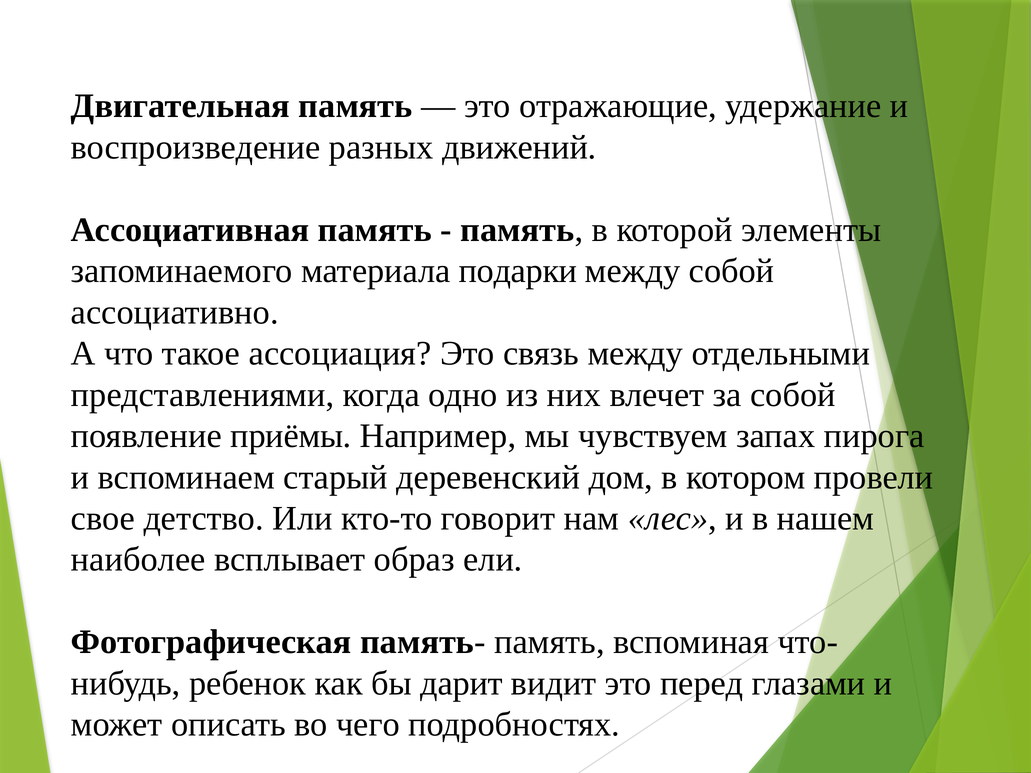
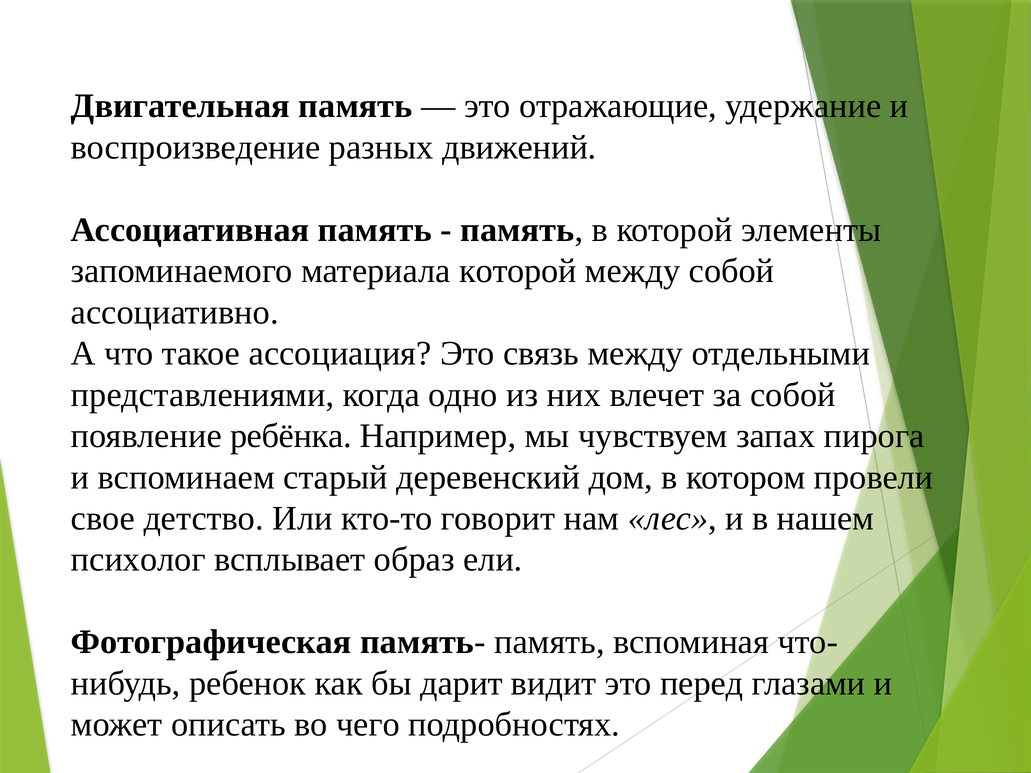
материала подарки: подарки -> которой
приёмы: приёмы -> ребёнка
наиболее: наиболее -> психолог
